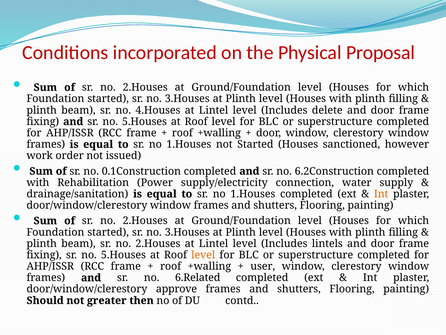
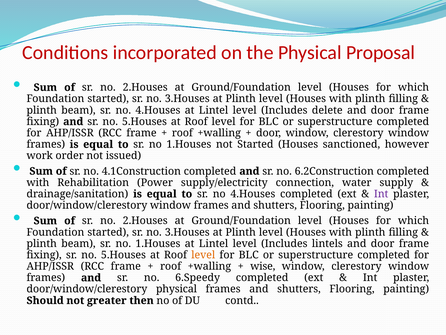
0.1Construction: 0.1Construction -> 4.1Construction
1.Houses at (253, 194): 1.Houses -> 4.Houses
Int at (381, 194) colour: orange -> purple
beam sr no 2.Houses: 2.Houses -> 1.Houses
user: user -> wise
6.Related: 6.Related -> 6.Speedy
door/window/clerestory approve: approve -> physical
